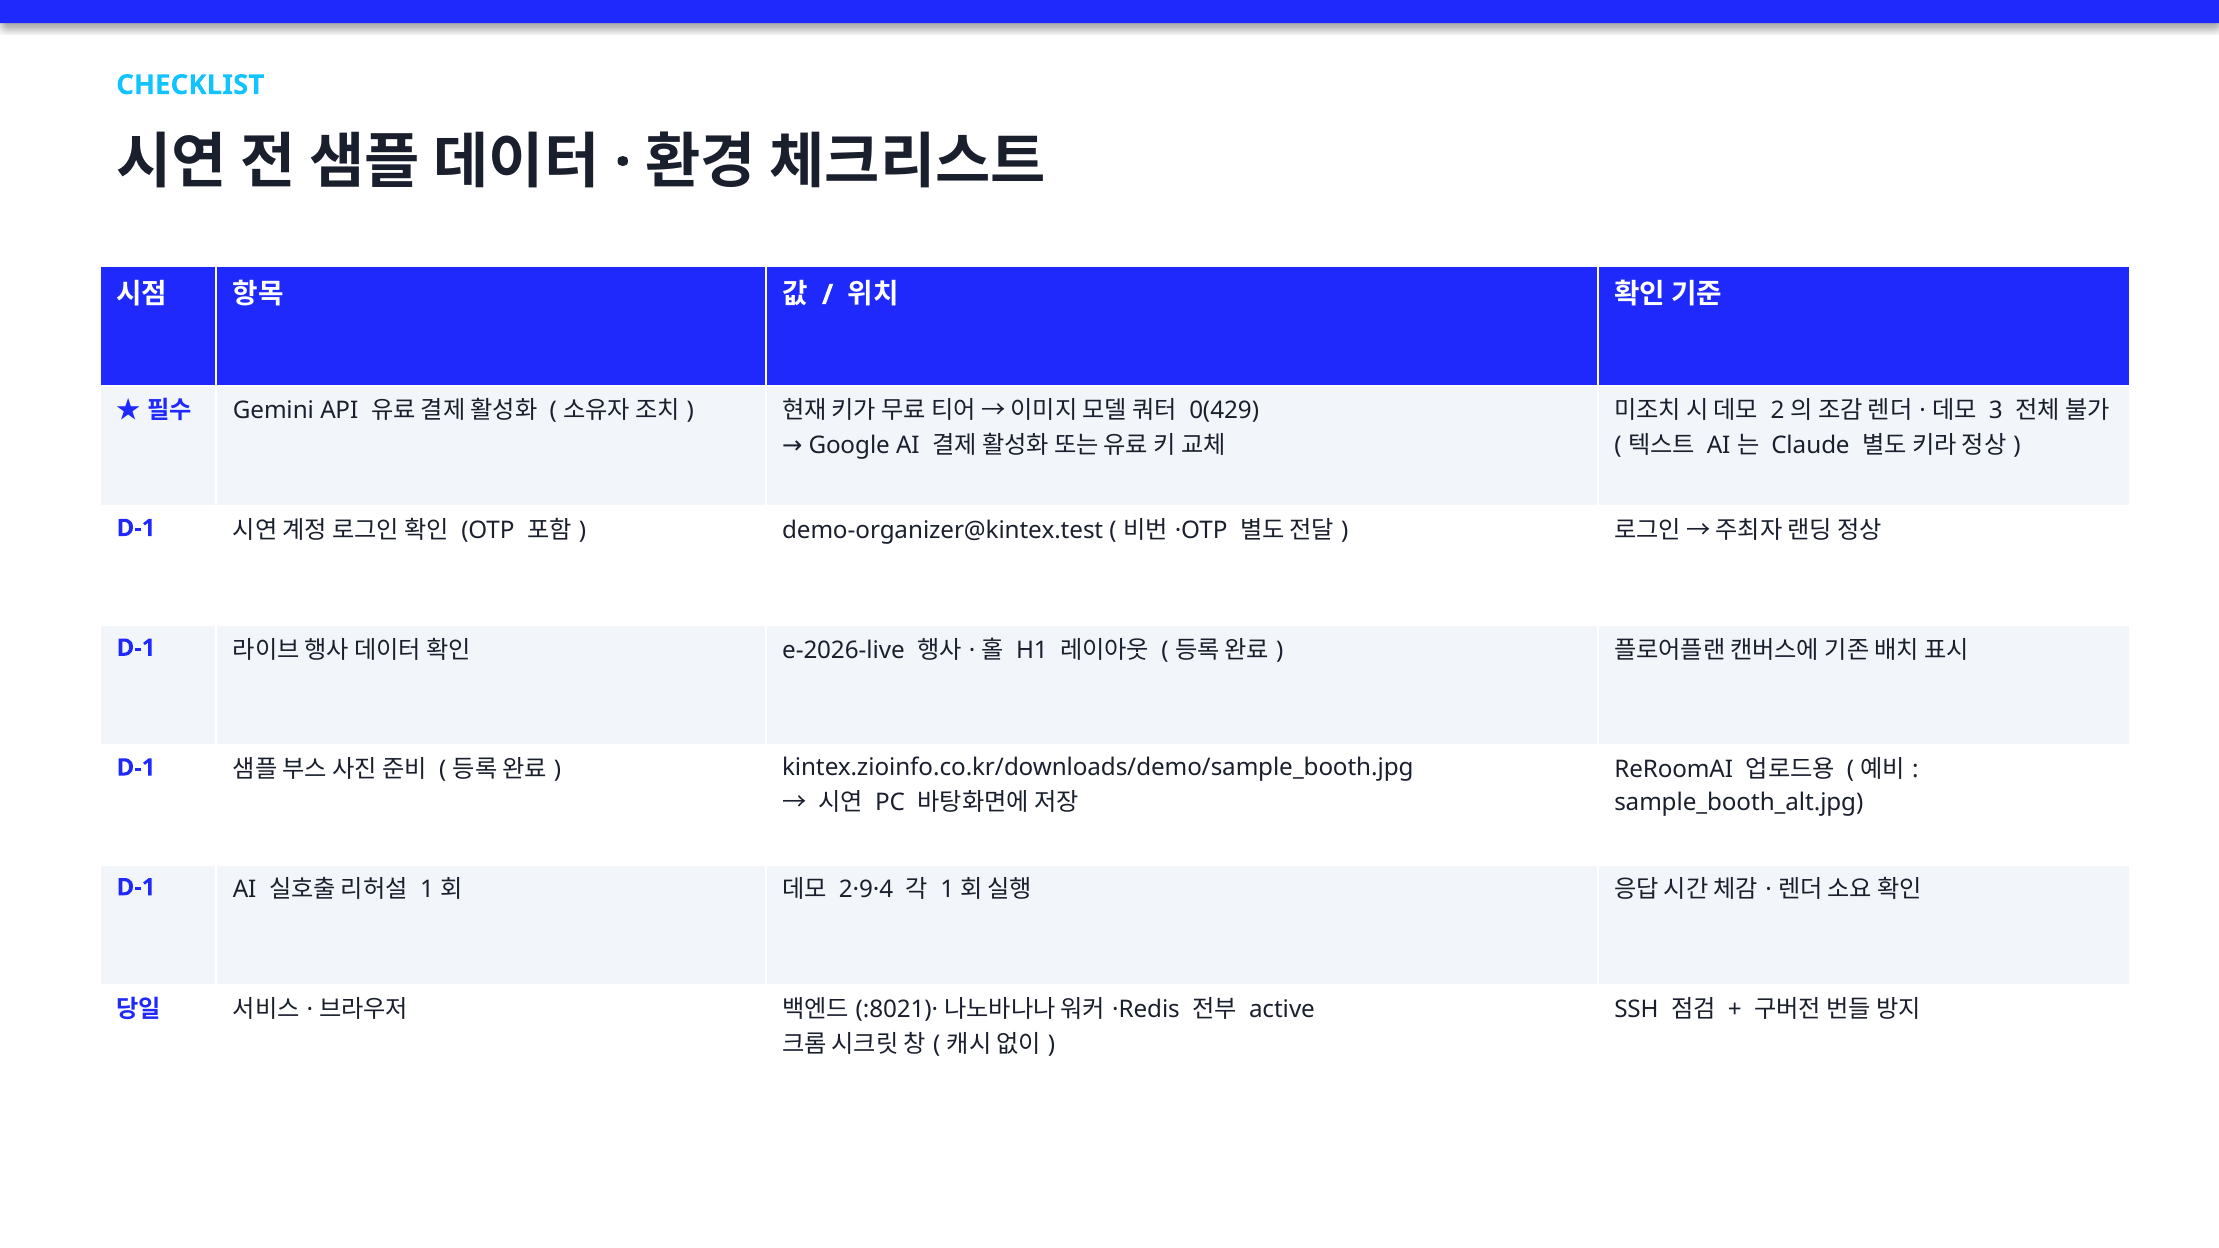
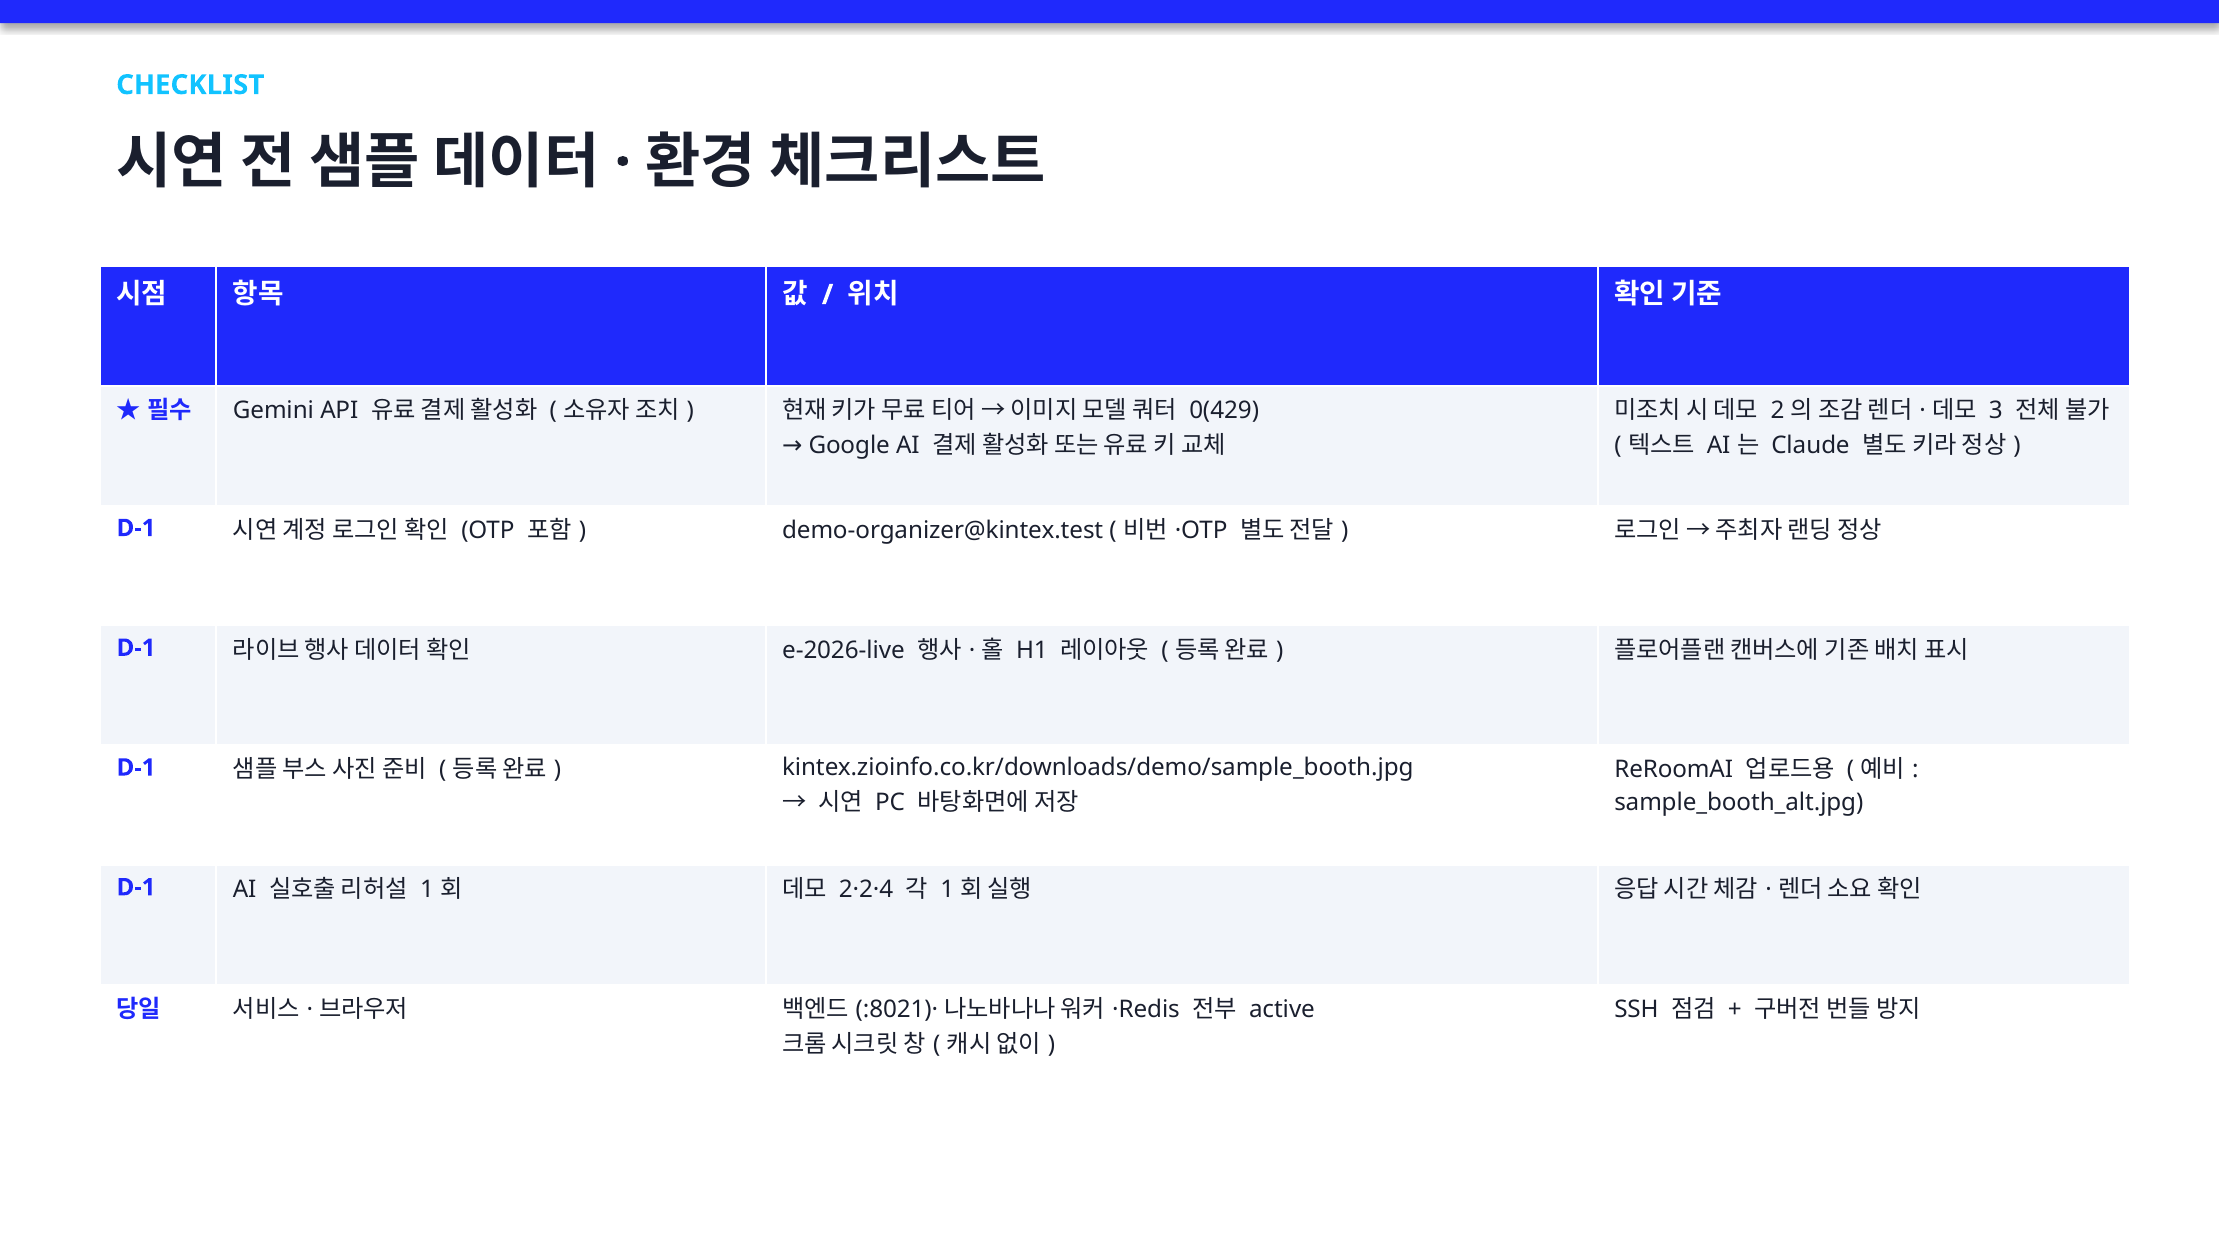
2·9·4: 2·9·4 -> 2·2·4
